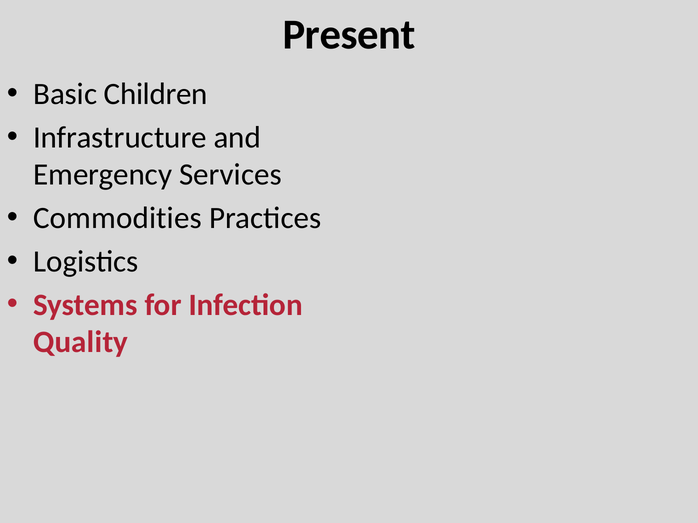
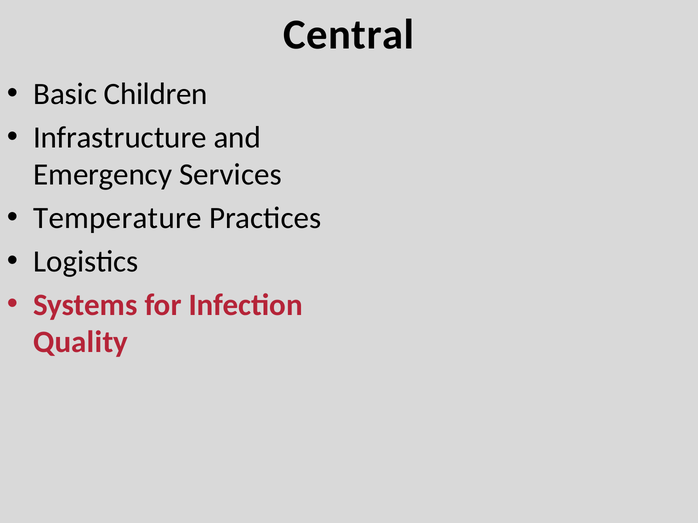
Present: Present -> Central
Commodities: Commodities -> Temperature
